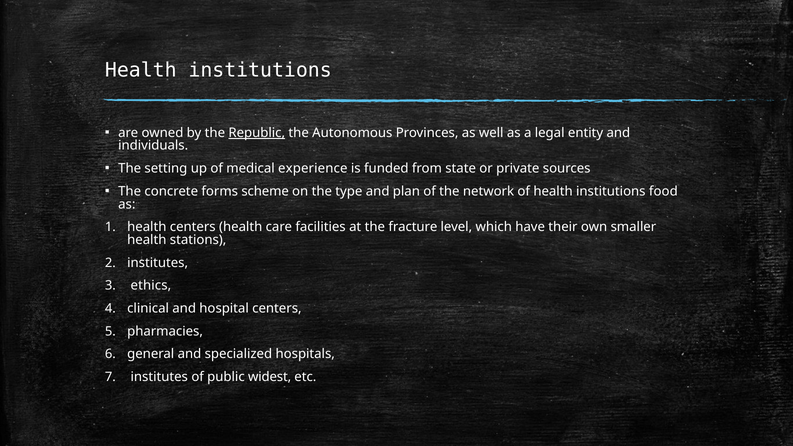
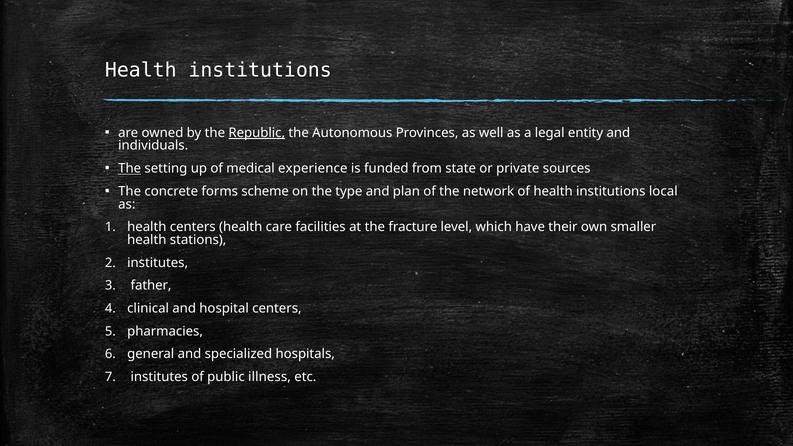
The at (130, 168) underline: none -> present
food: food -> local
ethics: ethics -> father
widest: widest -> illness
